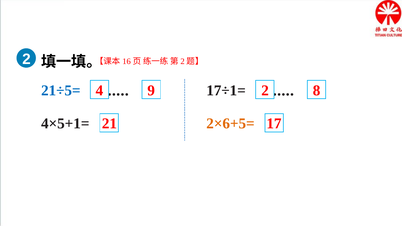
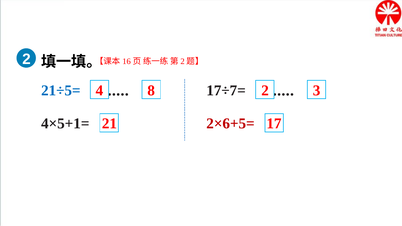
9: 9 -> 8
8: 8 -> 3
17÷1=: 17÷1= -> 17÷7=
2×6+5= colour: orange -> red
